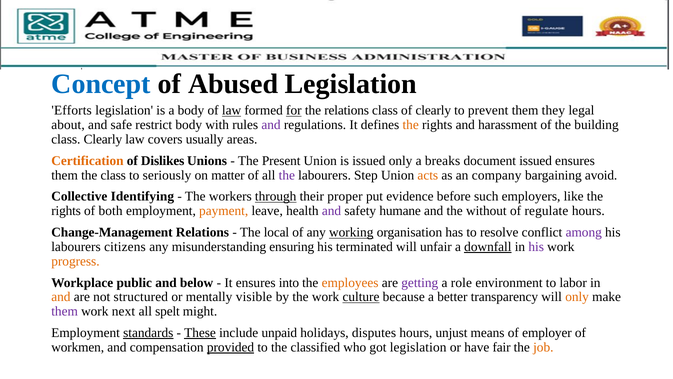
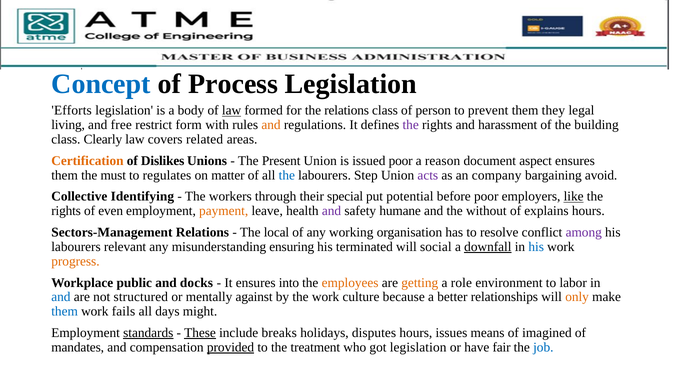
Abused: Abused -> Process
for underline: present -> none
of clearly: clearly -> person
about: about -> living
safe: safe -> free
restrict body: body -> form
and at (271, 125) colour: purple -> orange
the at (411, 125) colour: orange -> purple
usually: usually -> related
issued only: only -> poor
breaks: breaks -> reason
document issued: issued -> aspect
the class: class -> must
seriously: seriously -> regulates
the at (287, 175) colour: purple -> blue
acts colour: orange -> purple
through underline: present -> none
proper: proper -> special
evidence: evidence -> potential
before such: such -> poor
like underline: none -> present
both: both -> even
regulate: regulate -> explains
Change-Management: Change-Management -> Sectors-Management
working underline: present -> none
citizens: citizens -> relevant
unfair: unfair -> social
his at (536, 247) colour: purple -> blue
below: below -> docks
getting colour: purple -> orange
and at (61, 297) colour: orange -> blue
visible: visible -> against
culture underline: present -> none
transparency: transparency -> relationships
them at (65, 311) colour: purple -> blue
next: next -> fails
spelt: spelt -> days
unpaid: unpaid -> breaks
unjust: unjust -> issues
employer: employer -> imagined
workmen: workmen -> mandates
classified: classified -> treatment
job colour: orange -> blue
